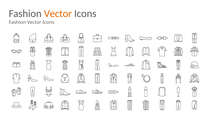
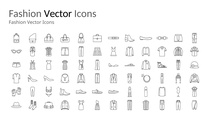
Vector at (58, 14) colour: orange -> black
